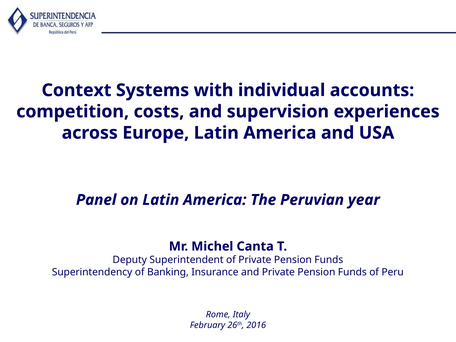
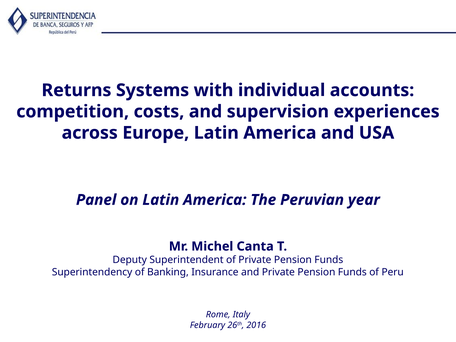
Context: Context -> Returns
